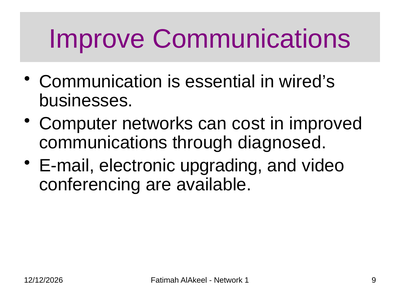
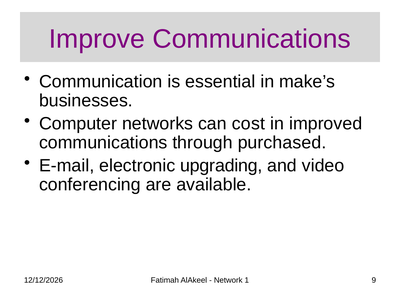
wired’s: wired’s -> make’s
diagnosed: diagnosed -> purchased
